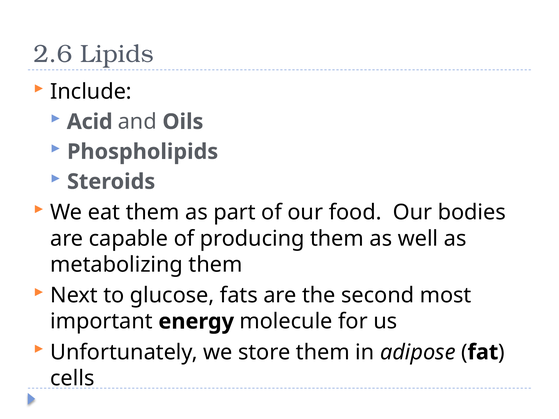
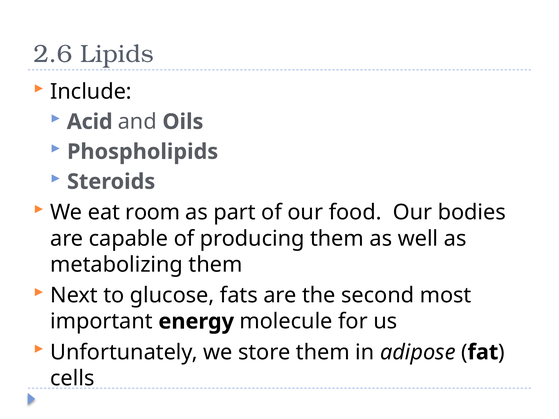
eat them: them -> room
